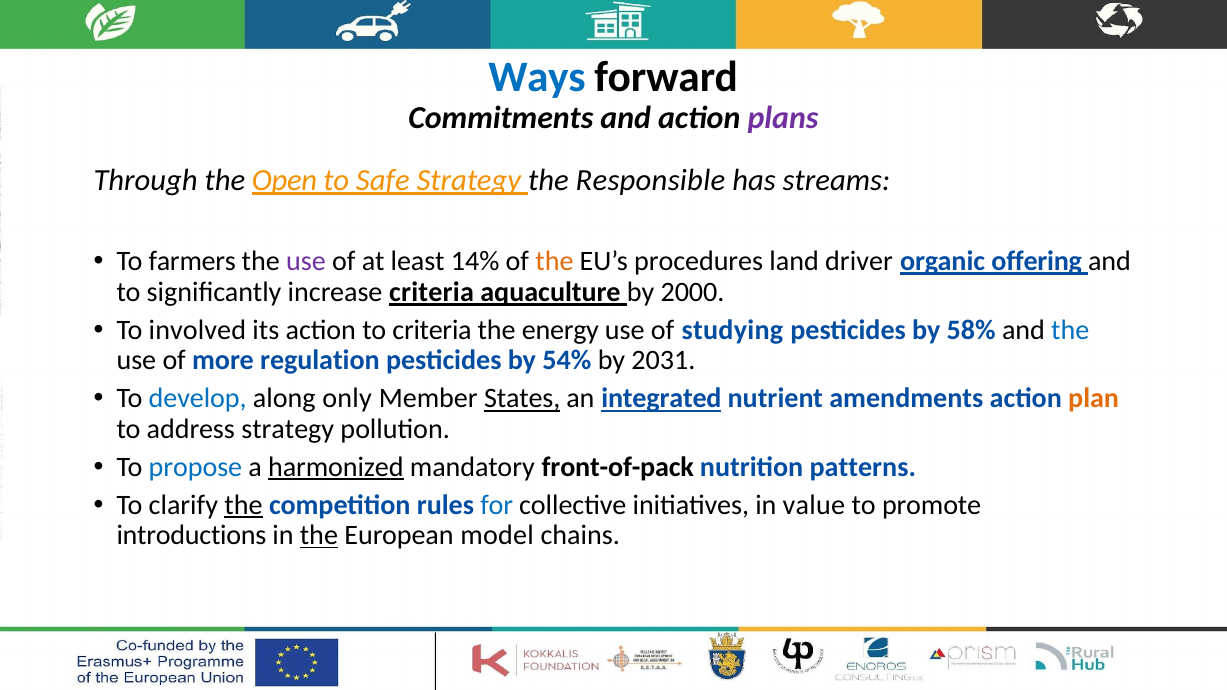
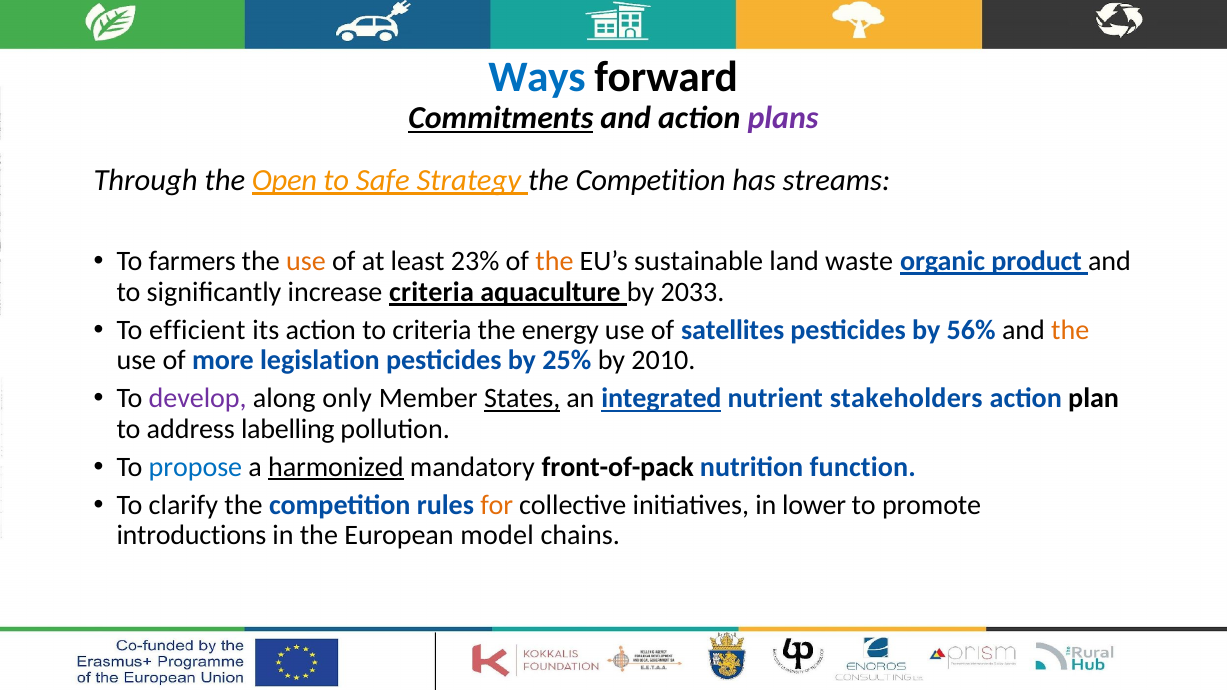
Commitments underline: none -> present
Strategy the Responsible: Responsible -> Competition
use at (306, 261) colour: purple -> orange
14%: 14% -> 23%
procedures: procedures -> sustainable
driver: driver -> waste
offering: offering -> product
2000: 2000 -> 2033
involved: involved -> efficient
studying: studying -> satellites
58%: 58% -> 56%
the at (1070, 330) colour: blue -> orange
regulation: regulation -> legislation
54%: 54% -> 25%
2031: 2031 -> 2010
develop colour: blue -> purple
amendments: amendments -> stakeholders
plan colour: orange -> black
address strategy: strategy -> labelling
patterns: patterns -> function
the at (243, 505) underline: present -> none
for colour: blue -> orange
value: value -> lower
the at (319, 536) underline: present -> none
